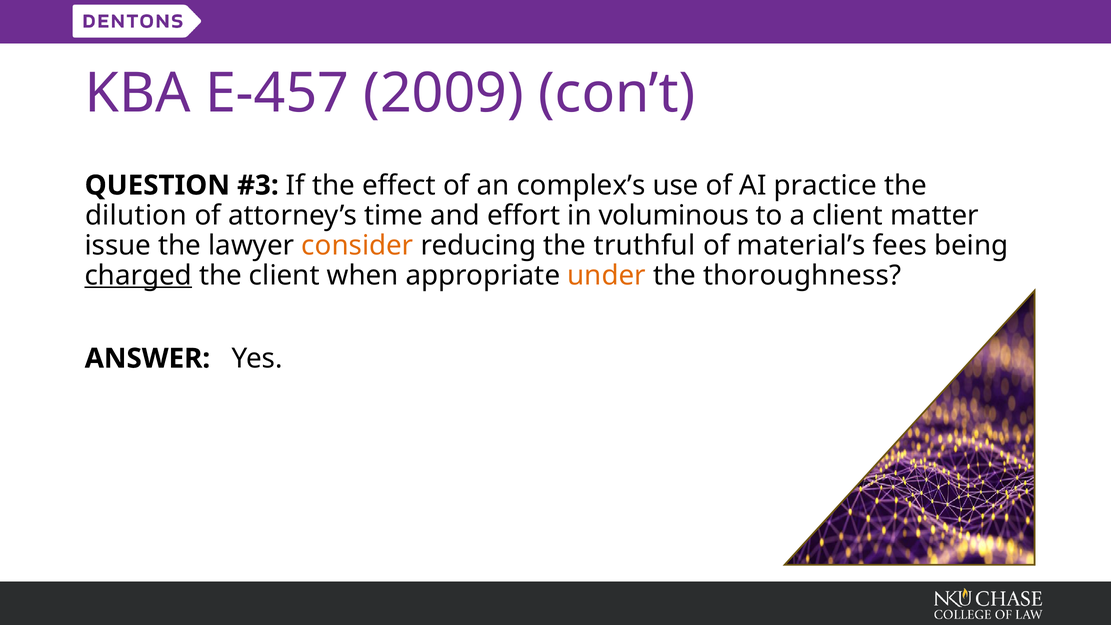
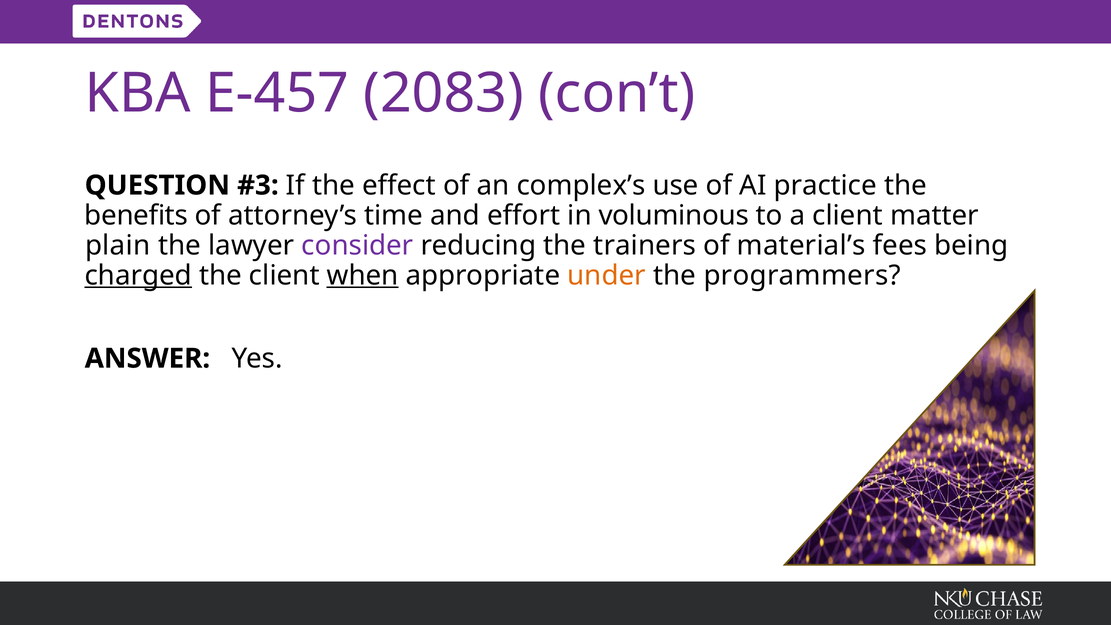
2009: 2009 -> 2083
dilution: dilution -> benefits
issue: issue -> plain
consider colour: orange -> purple
truthful: truthful -> trainers
when underline: none -> present
thoroughness: thoroughness -> programmers
